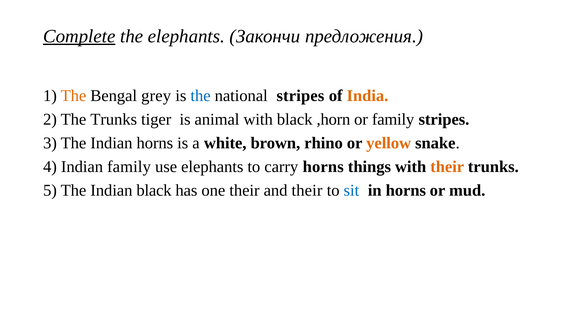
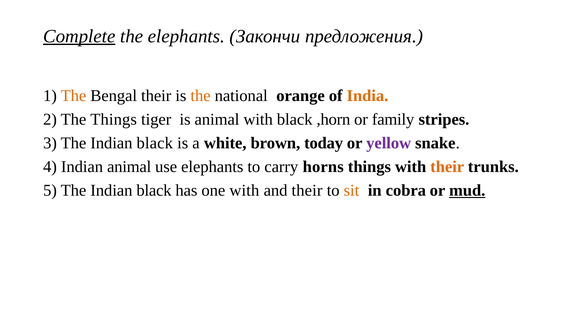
Bengal grey: grey -> their
the at (201, 96) colour: blue -> orange
national stripes: stripes -> orange
The Trunks: Trunks -> Things
3 The Indian horns: horns -> black
rhino: rhino -> today
yellow colour: orange -> purple
Indian family: family -> animal
one their: their -> with
sit colour: blue -> orange
in horns: horns -> cobra
mud underline: none -> present
